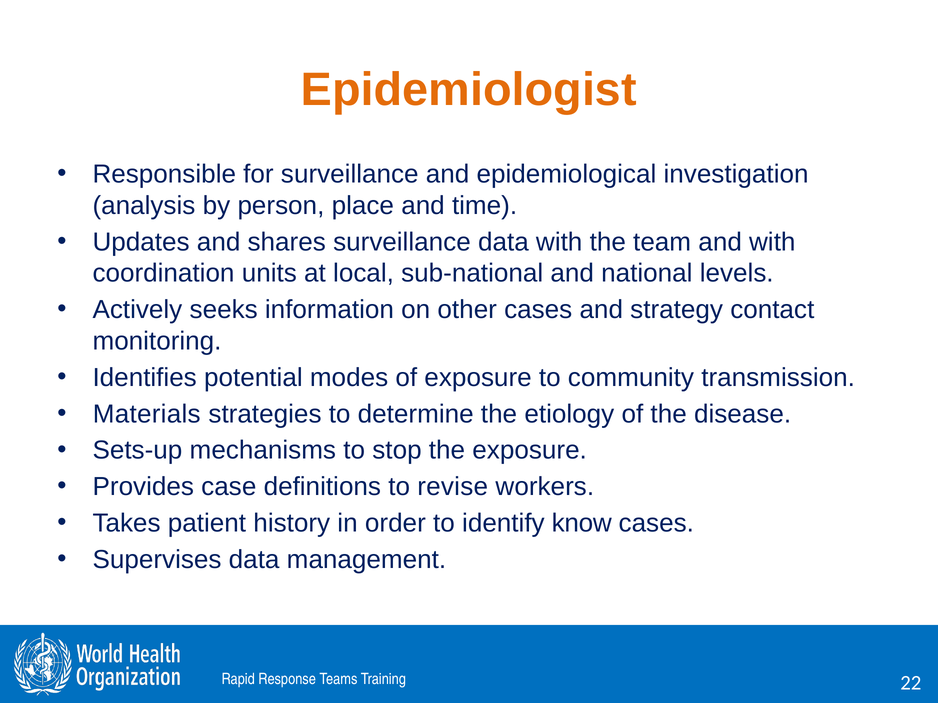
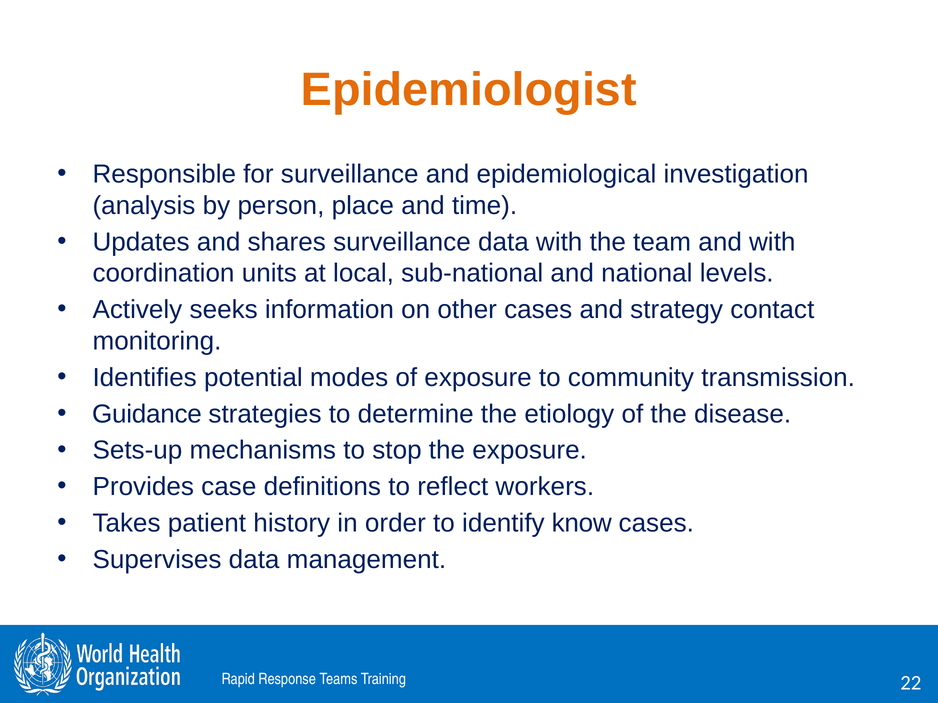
Materials: Materials -> Guidance
revise: revise -> reflect
